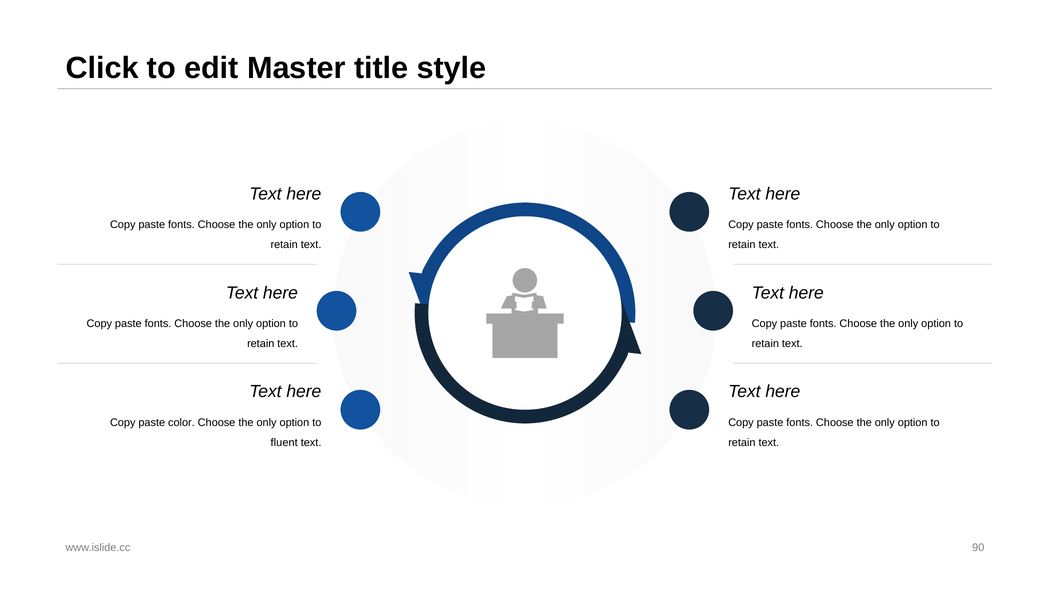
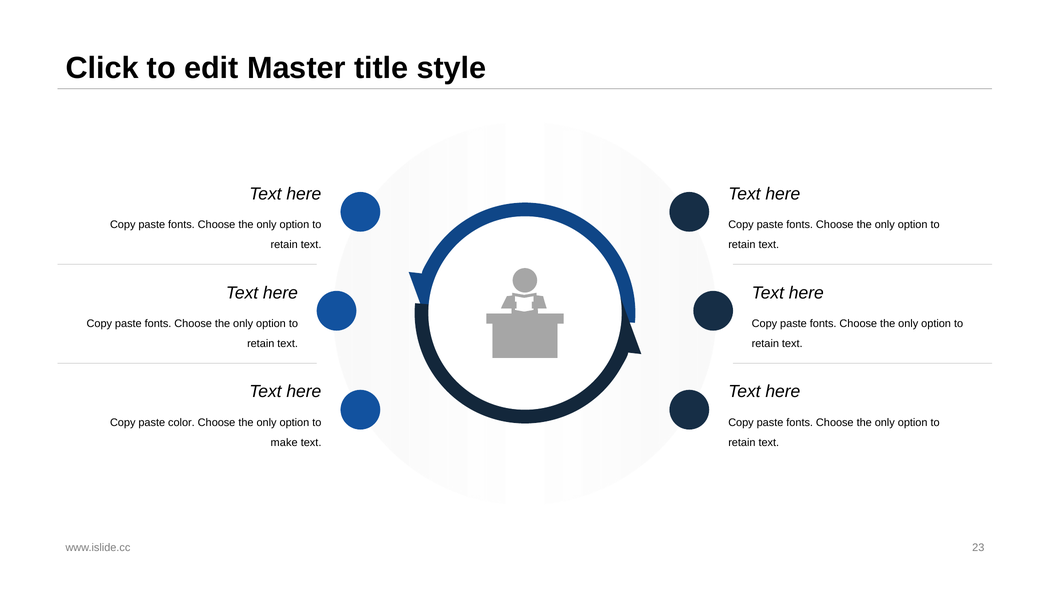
fluent: fluent -> make
90: 90 -> 23
